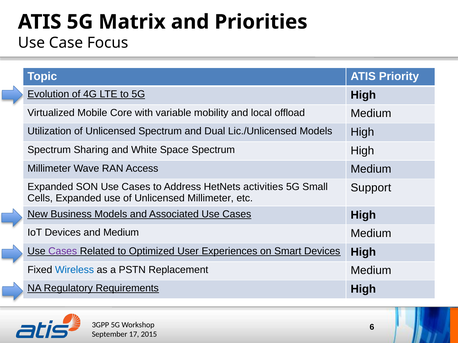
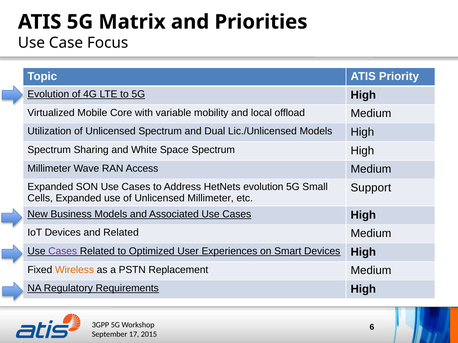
HetNets activities: activities -> evolution
and Medium: Medium -> Related
Wireless colour: blue -> orange
